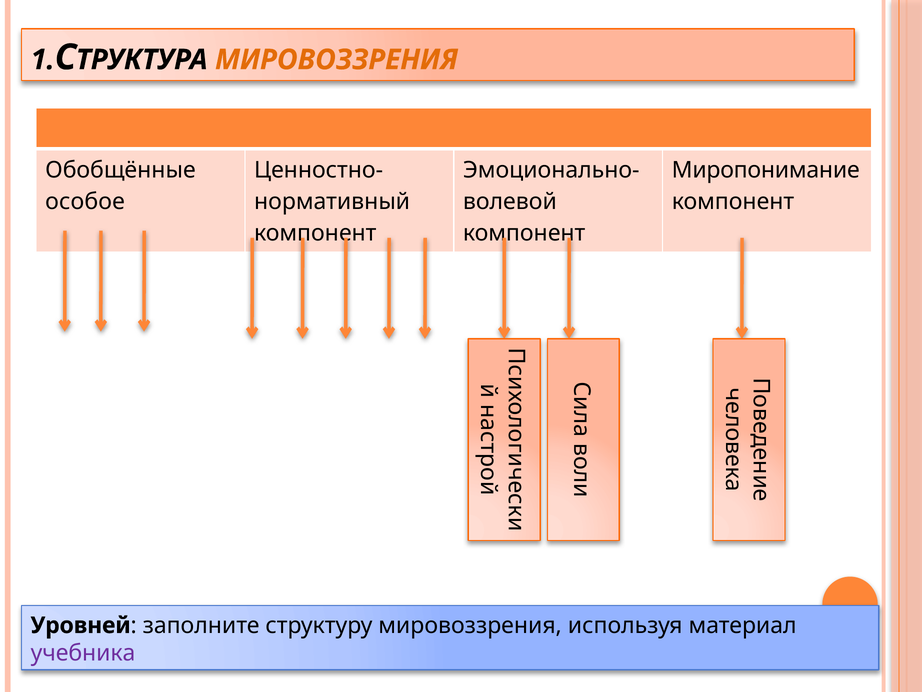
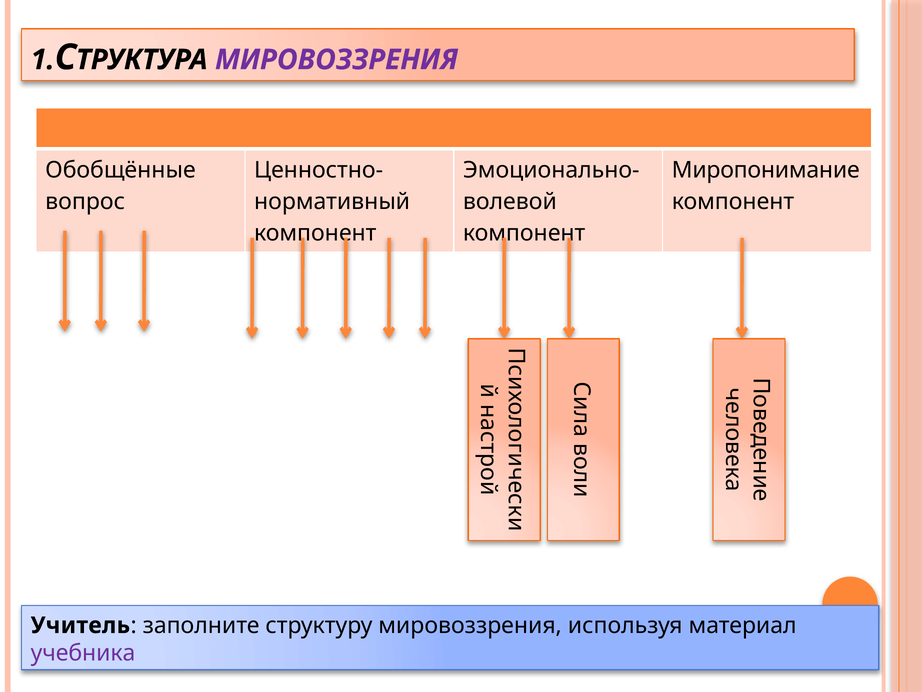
МИРОВОЗЗРЕНИЯ at (336, 60) colour: orange -> purple
особое: особое -> вопрос
Уровней: Уровней -> Учитель
